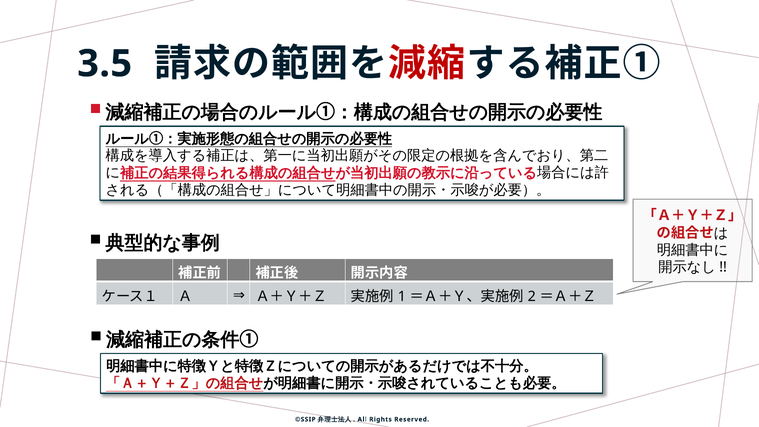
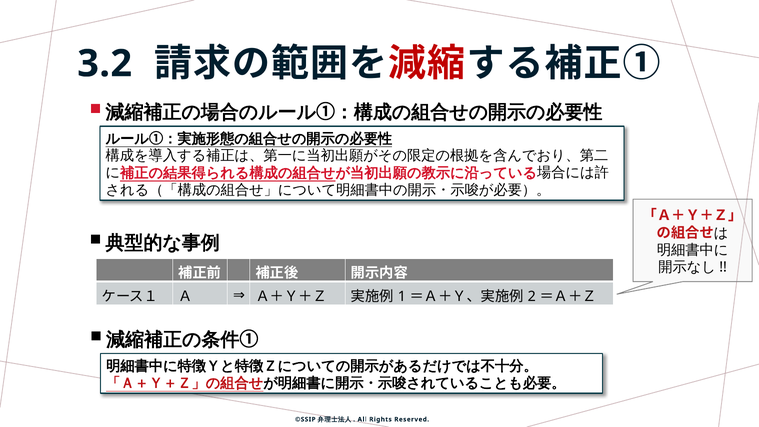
3.5: 3.5 -> 3.2
